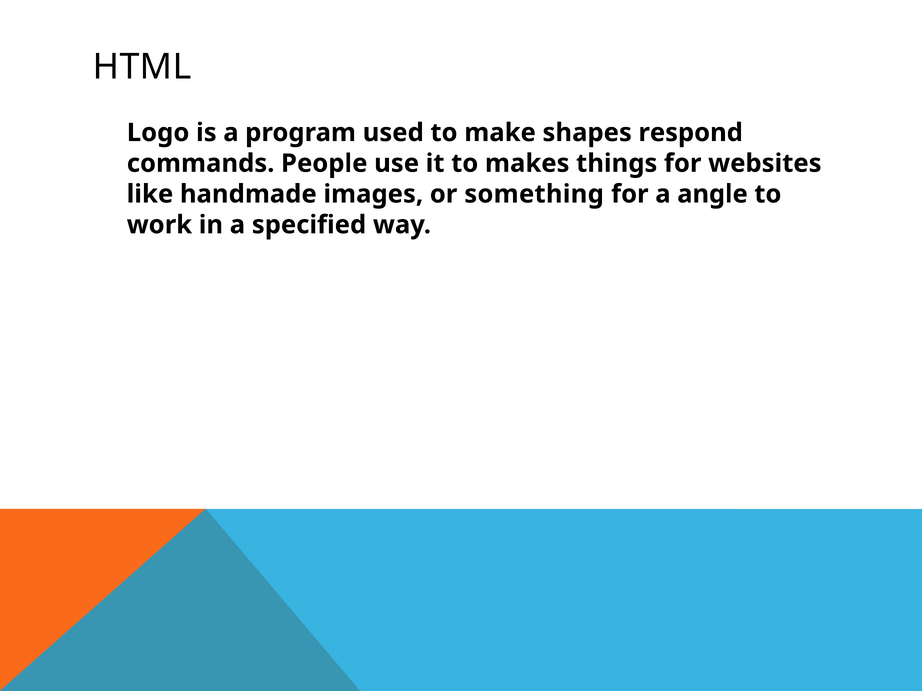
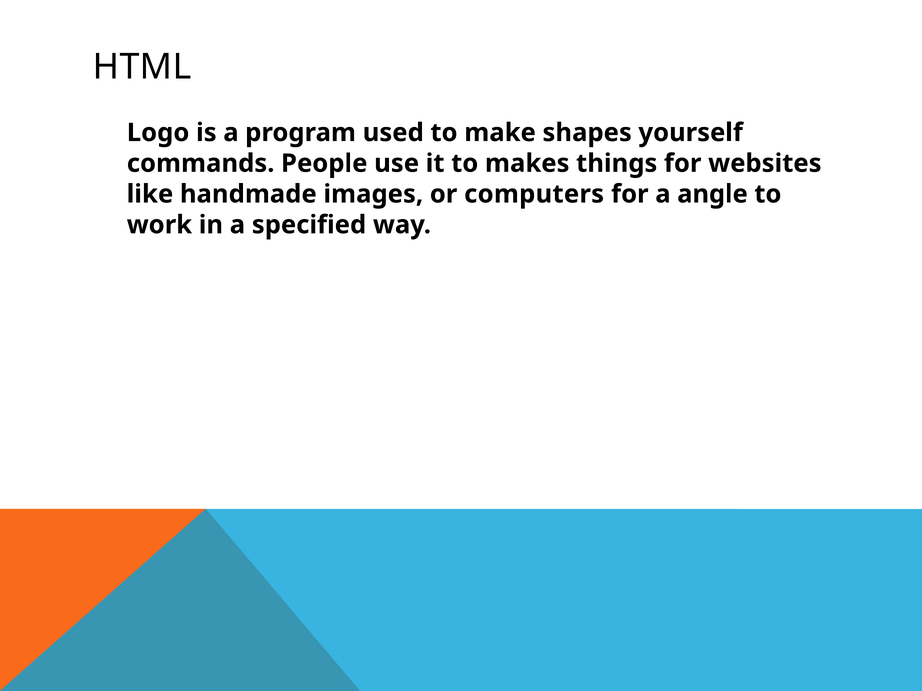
respond: respond -> yourself
something: something -> computers
